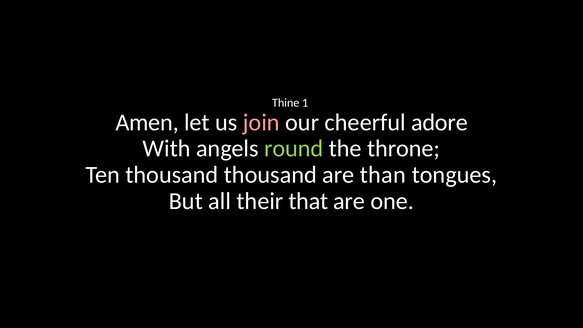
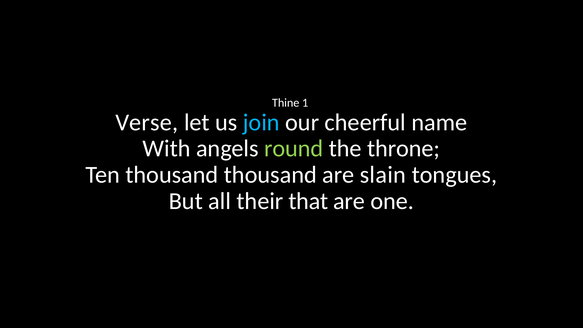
Amen: Amen -> Verse
join colour: pink -> light blue
adore: adore -> name
than: than -> slain
